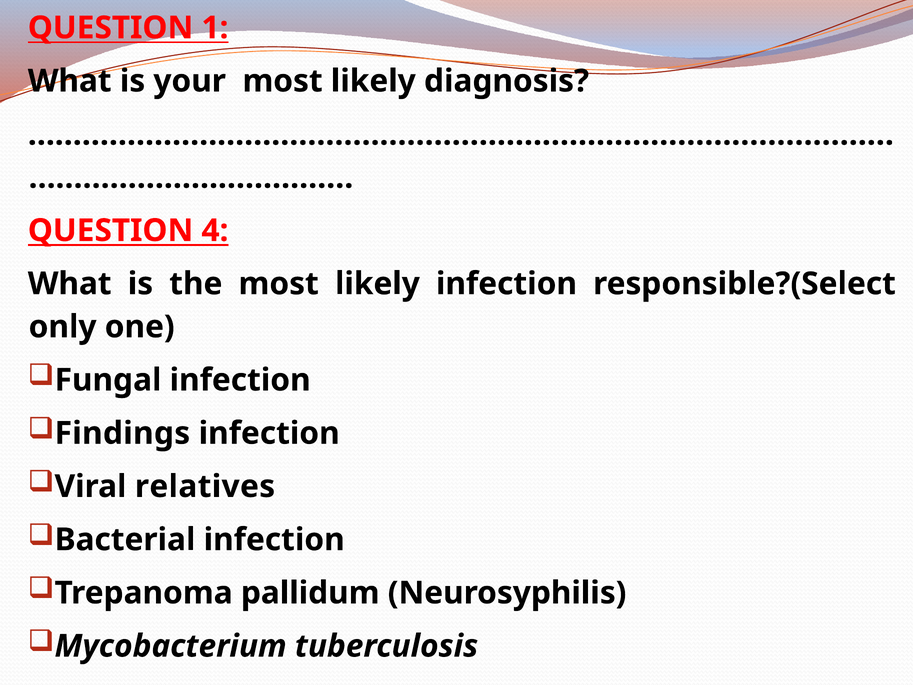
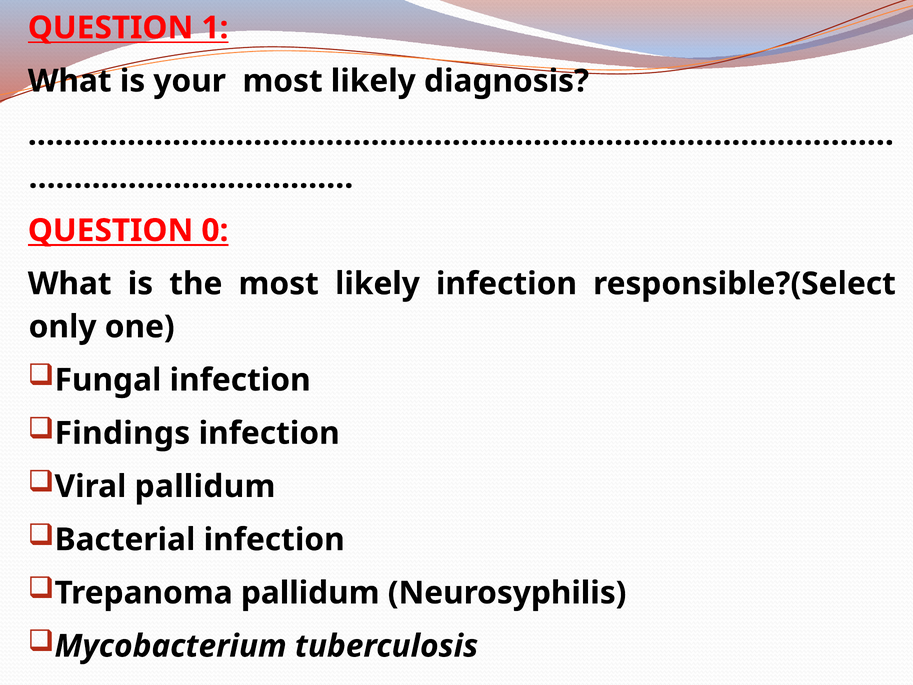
4: 4 -> 0
Viral relatives: relatives -> pallidum
